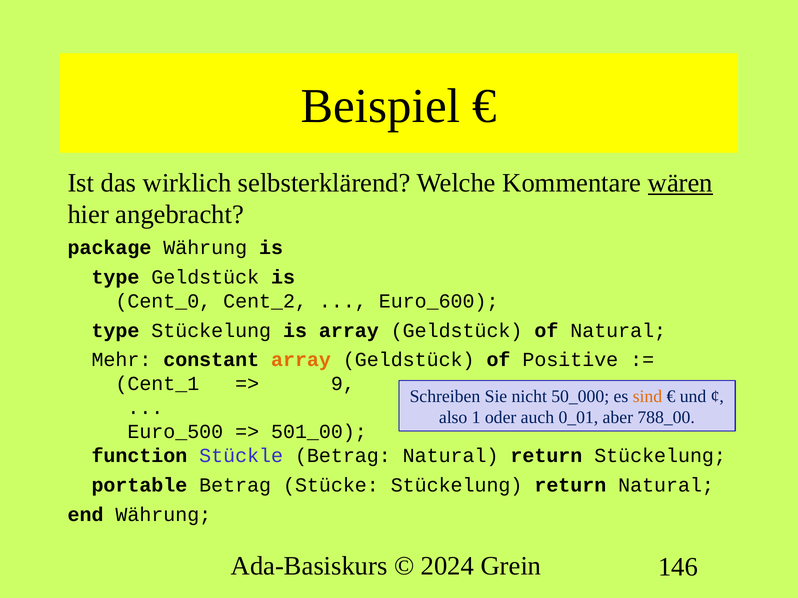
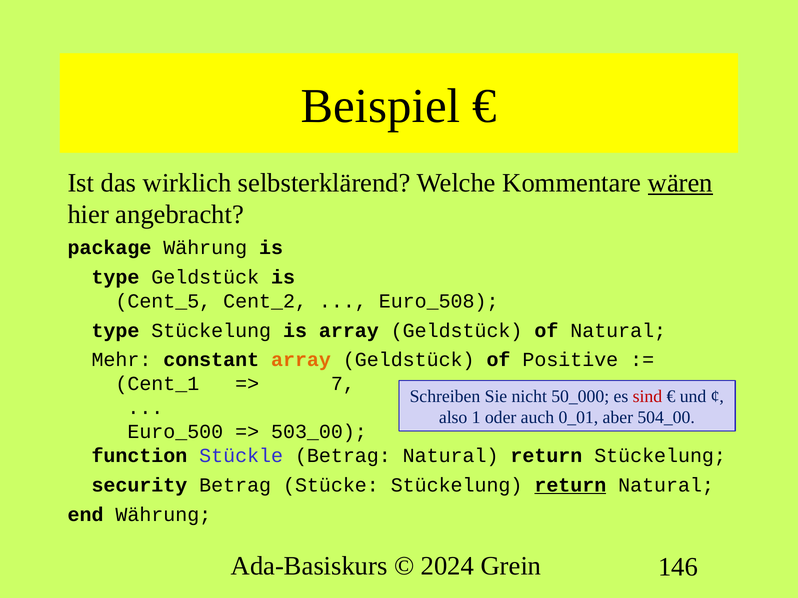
Cent_0: Cent_0 -> Cent_5
Euro_600: Euro_600 -> Euro_508
9: 9 -> 7
sind colour: orange -> red
788_00: 788_00 -> 504_00
501_00: 501_00 -> 503_00
portable: portable -> security
return at (570, 485) underline: none -> present
